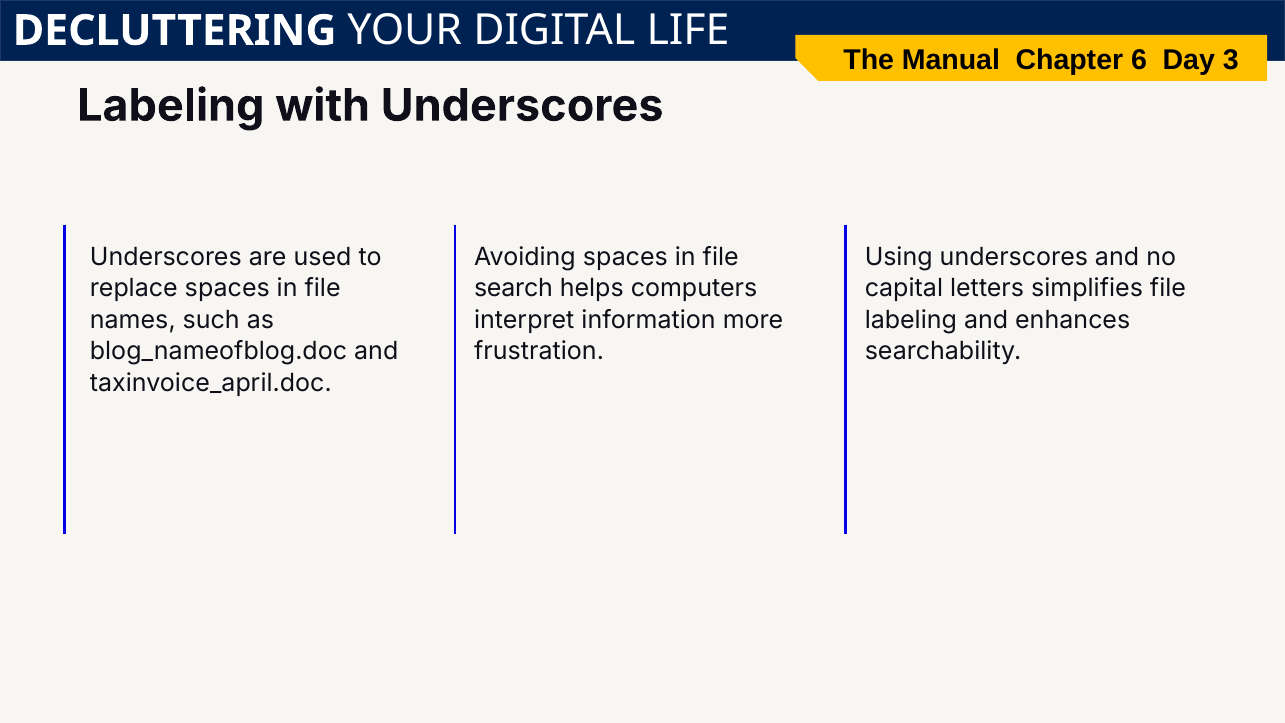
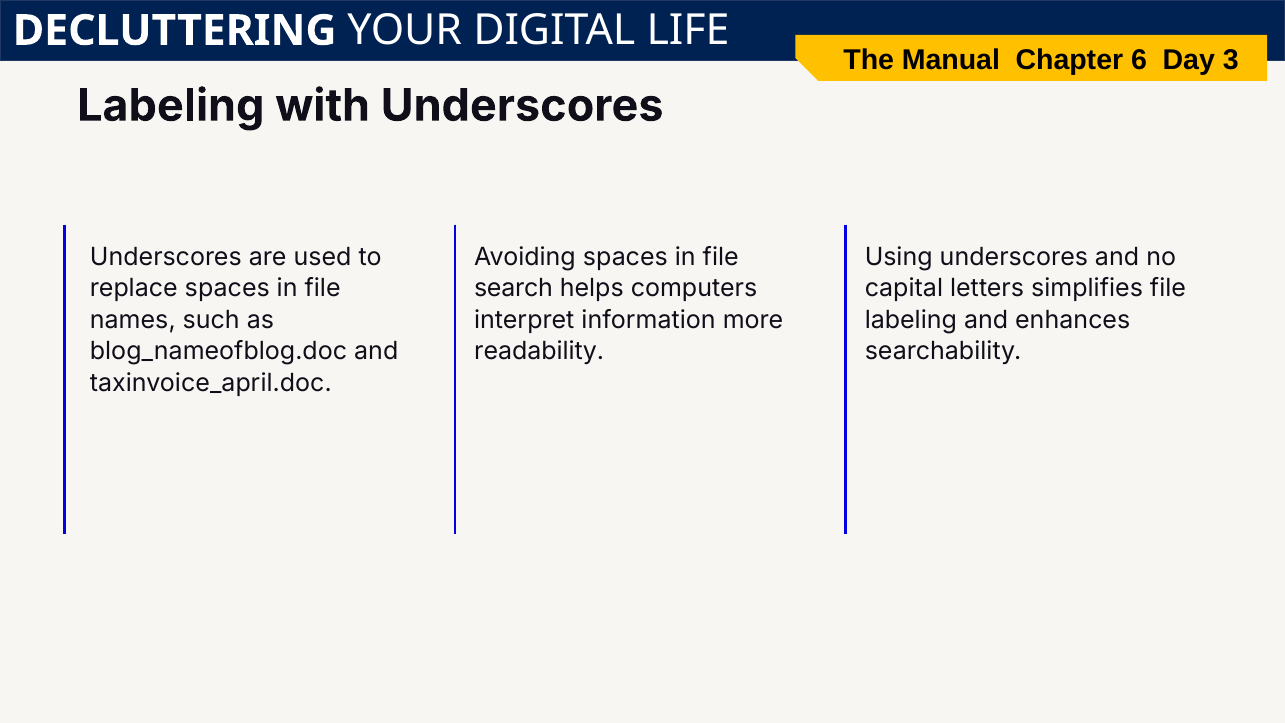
frustration: frustration -> readability
